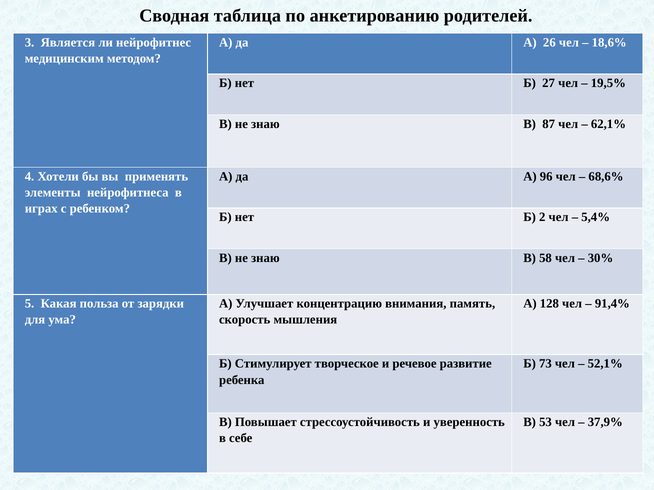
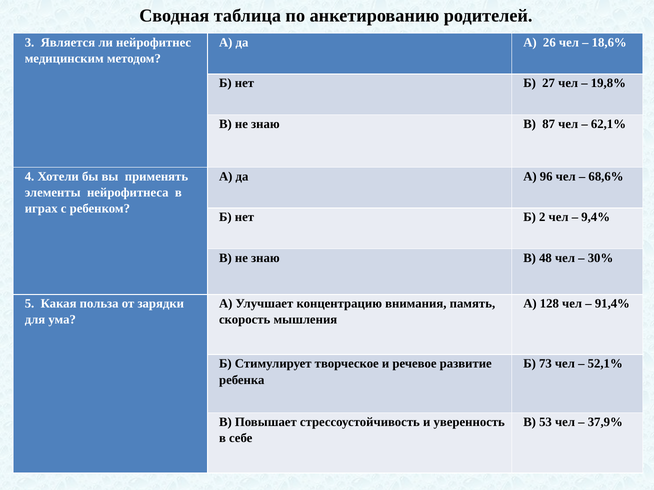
19,5%: 19,5% -> 19,8%
5,4%: 5,4% -> 9,4%
58: 58 -> 48
